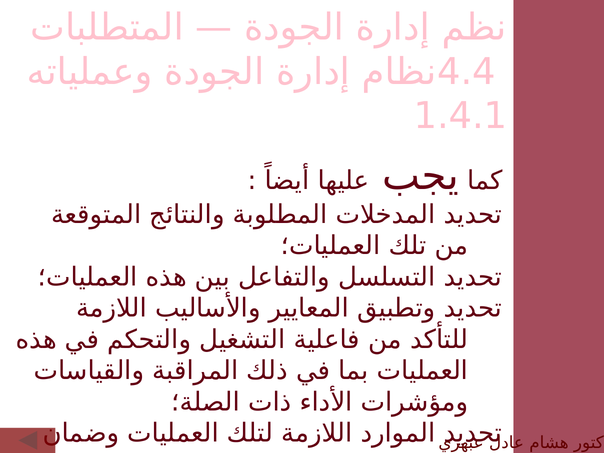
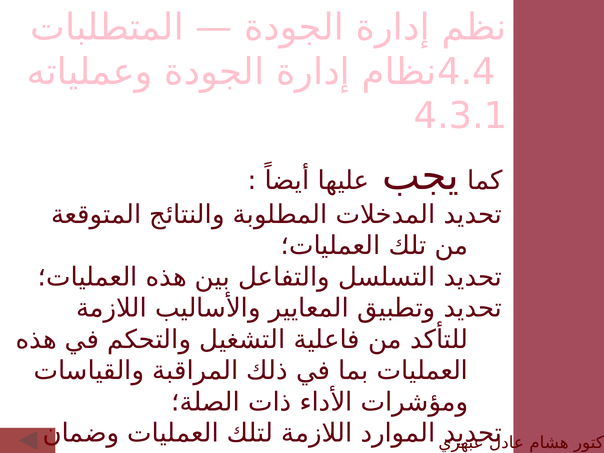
1.4.1: 1.4.1 -> 4.3.1
